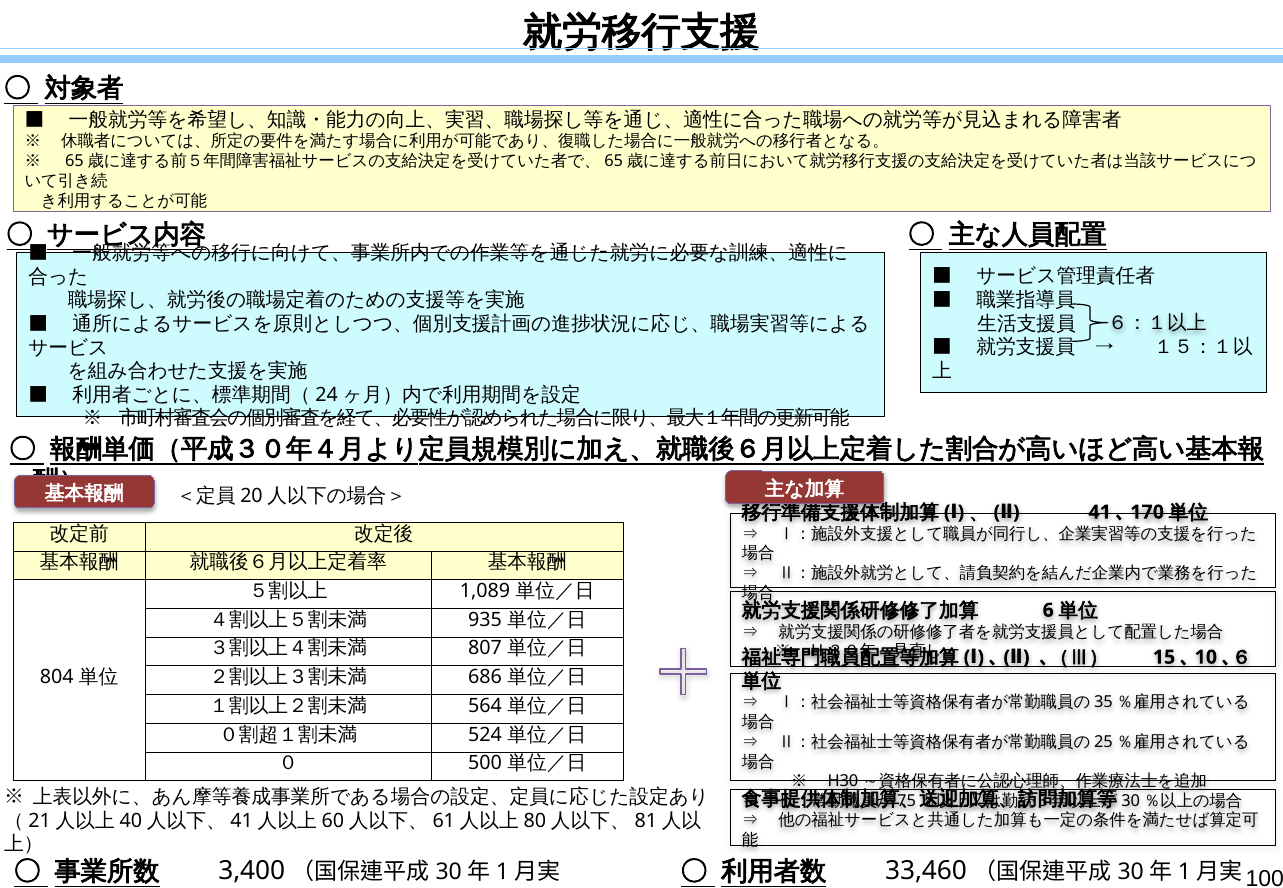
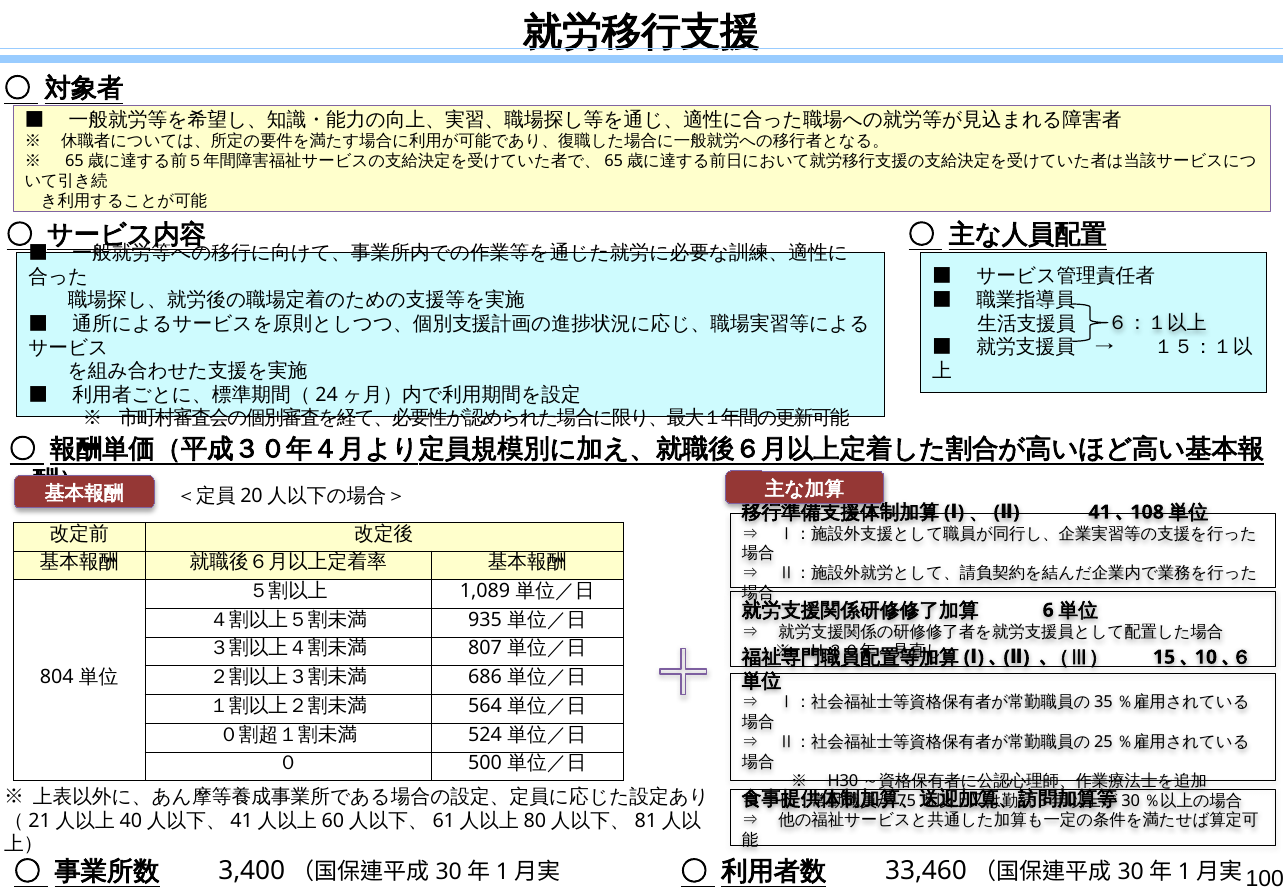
170: 170 -> 108
